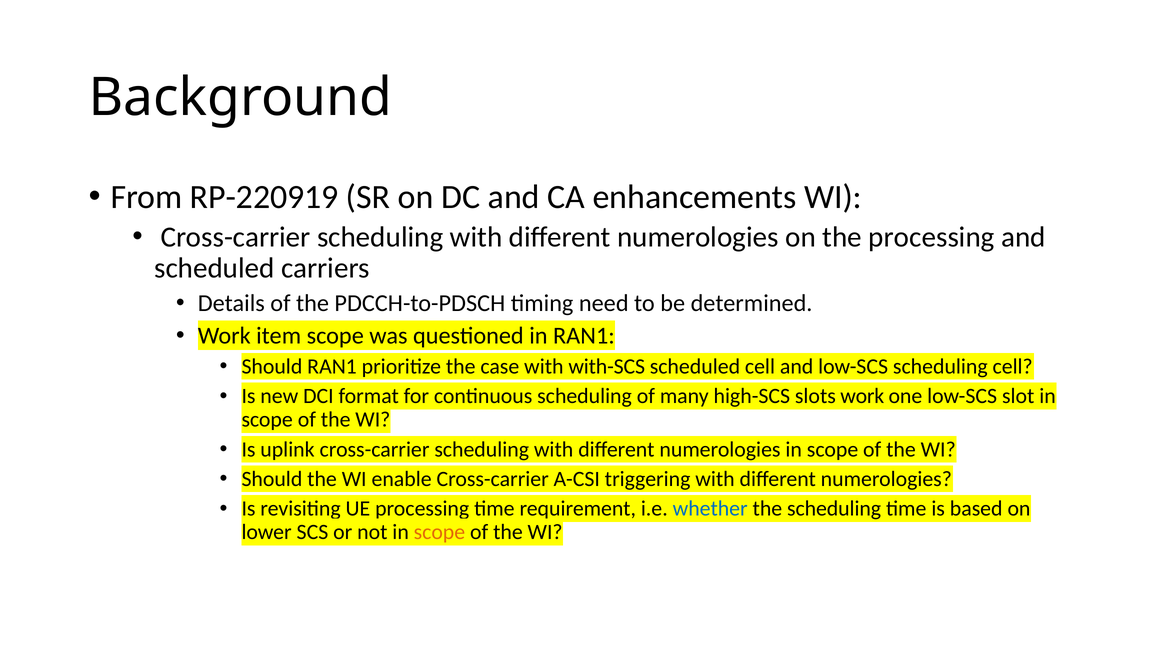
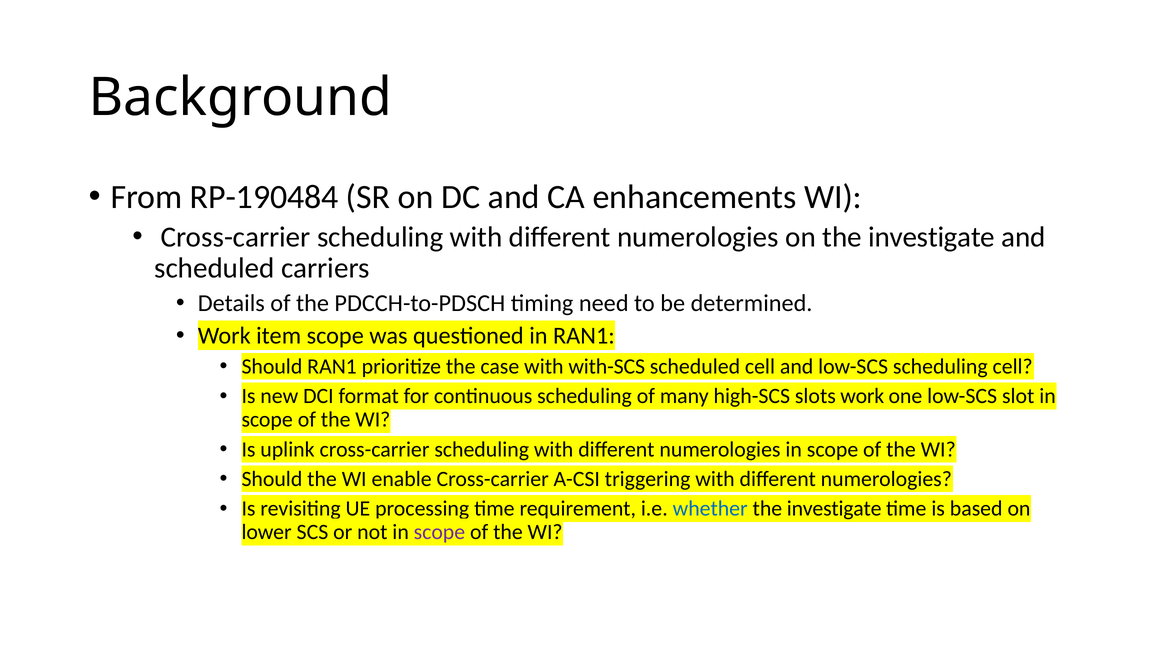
RP-220919: RP-220919 -> RP-190484
on the processing: processing -> investigate
scheduling at (834, 508): scheduling -> investigate
scope at (439, 532) colour: orange -> purple
